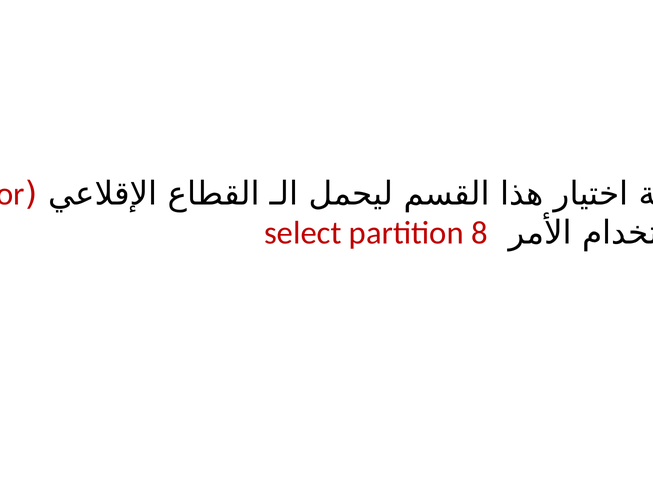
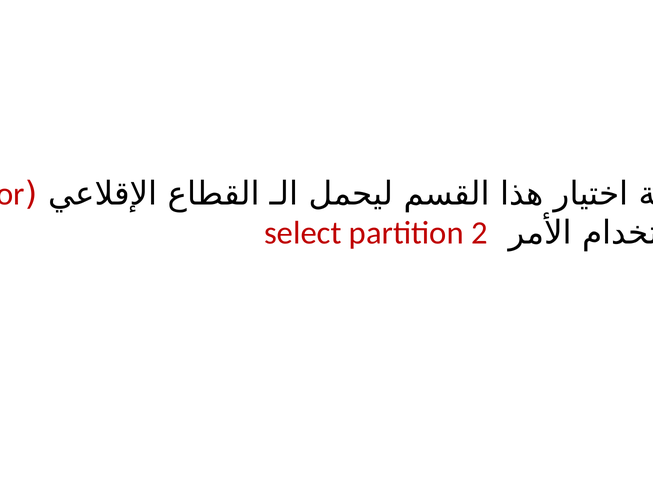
8: 8 -> 2
